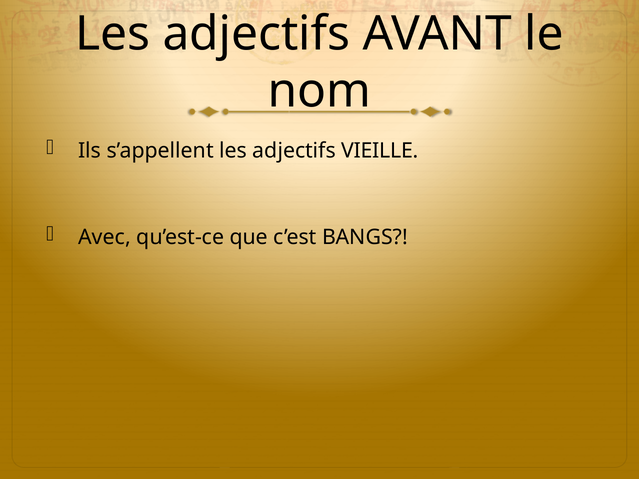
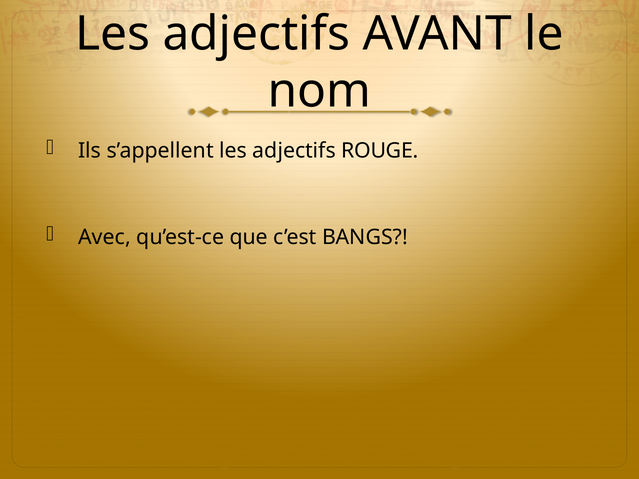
VIEILLE: VIEILLE -> ROUGE
